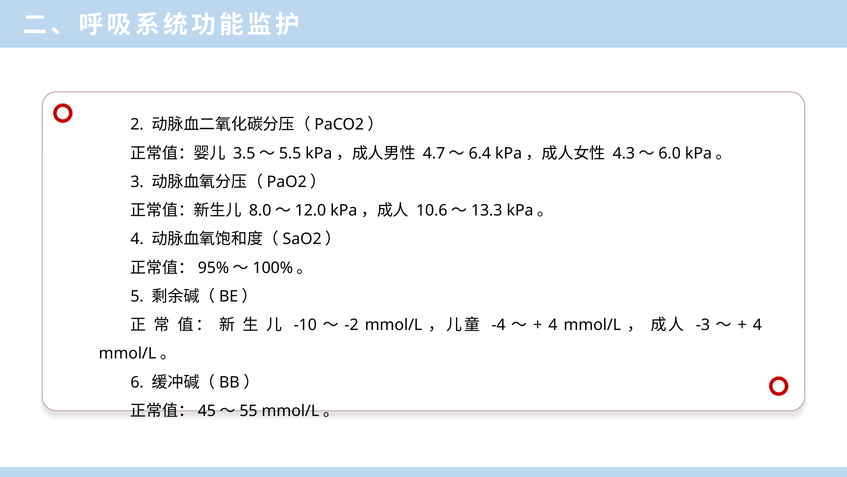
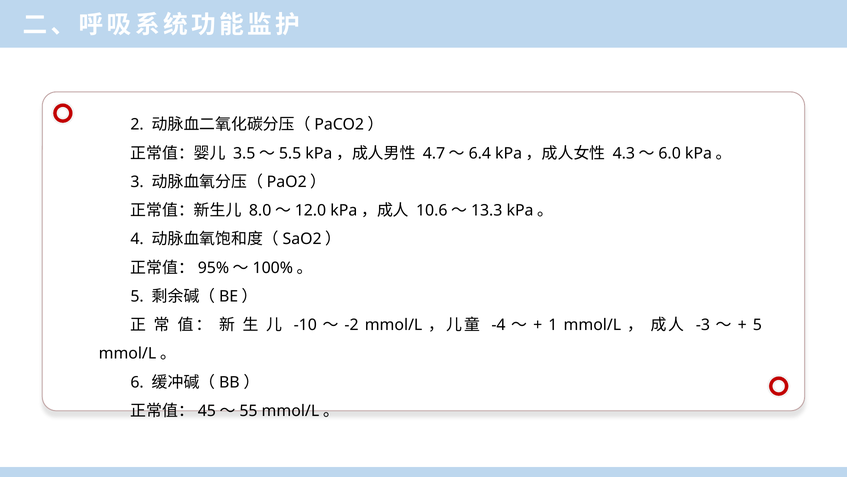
4 at (553, 325): 4 -> 1
4 at (757, 325): 4 -> 5
